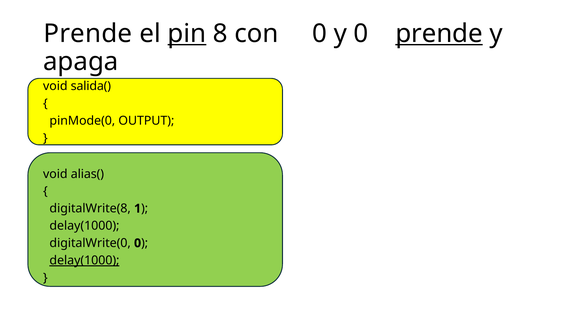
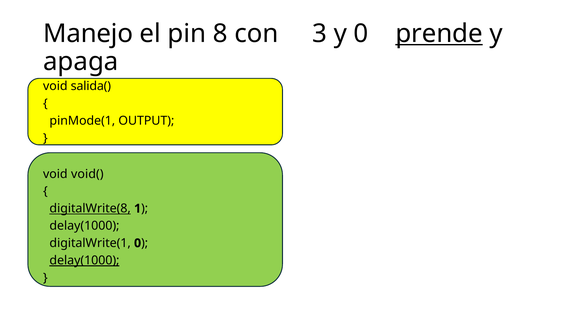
Prende at (88, 33): Prende -> Manejo
pin underline: present -> none
con 0: 0 -> 3
pinMode(0: pinMode(0 -> pinMode(1
alias(: alias( -> void(
digitalWrite(8 underline: none -> present
digitalWrite(0: digitalWrite(0 -> digitalWrite(1
